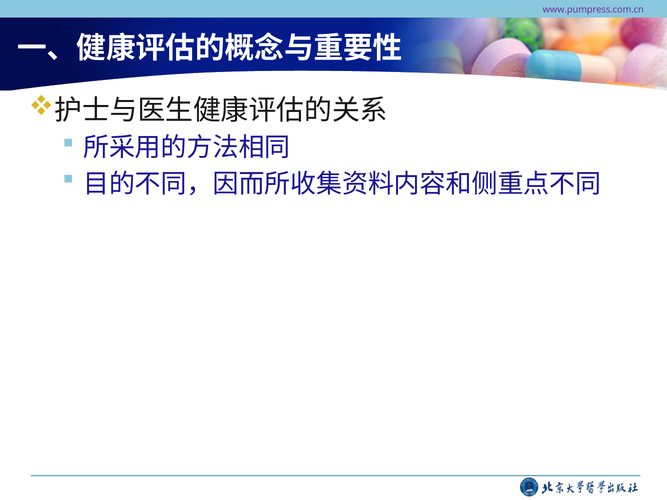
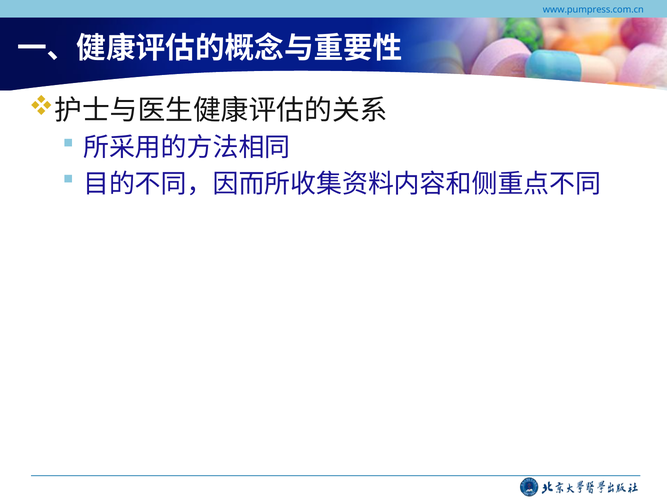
www.pumpress.com.cn colour: purple -> blue
